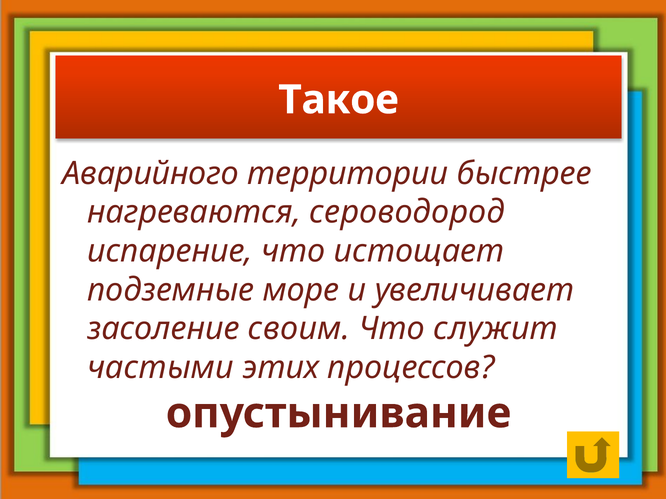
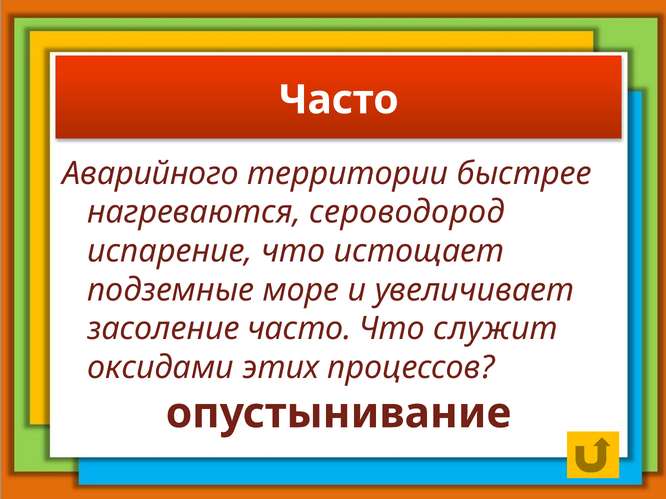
Такое at (339, 100): Такое -> Часто
засоление своим: своим -> часто
частыми: частыми -> оксидами
